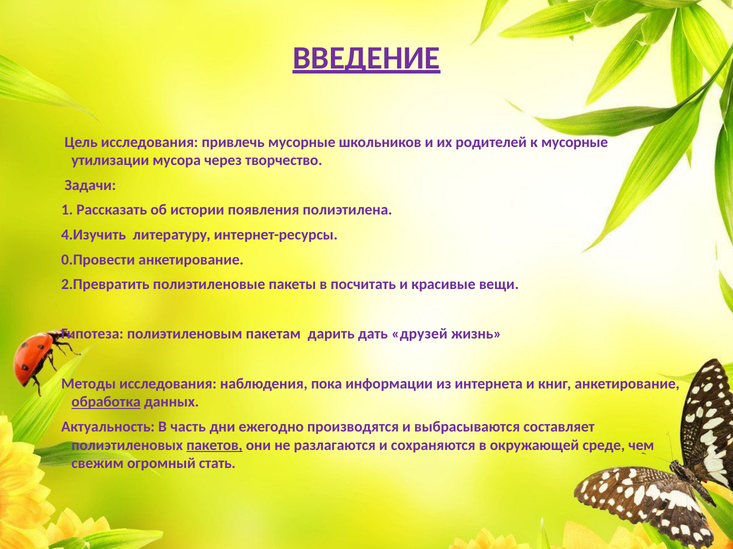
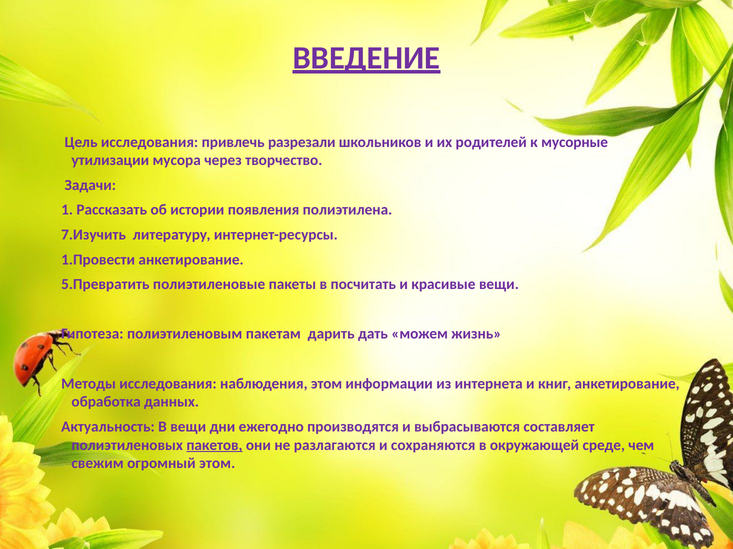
привлечь мусорные: мусорные -> разрезали
4.Изучить: 4.Изучить -> 7.Изучить
0.Провести: 0.Провести -> 1.Провести
2.Превратить: 2.Превратить -> 5.Превратить
друзей: друзей -> можем
наблюдения пока: пока -> этом
обработка underline: present -> none
В часть: часть -> вещи
огромный стать: стать -> этом
